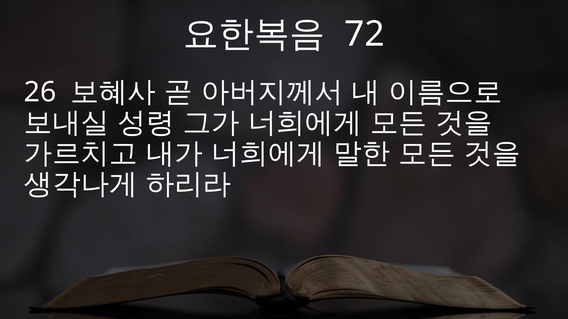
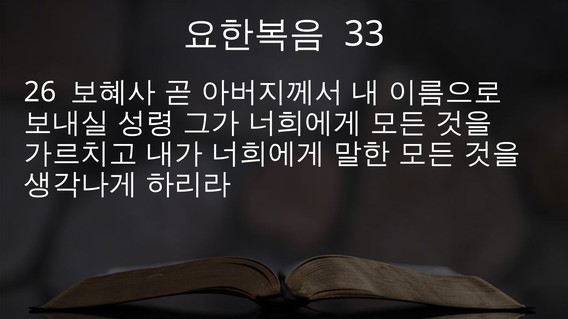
72: 72 -> 33
